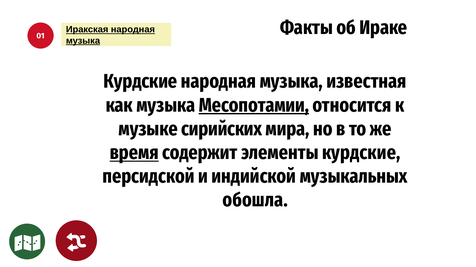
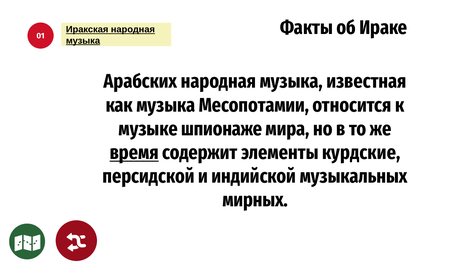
Курдские at (140, 82): Курдские -> Арабских
Месопотамии underline: present -> none
сирийских: сирийских -> шпионаже
обошла: обошла -> мирных
